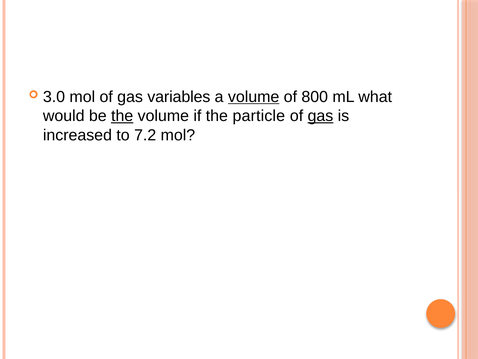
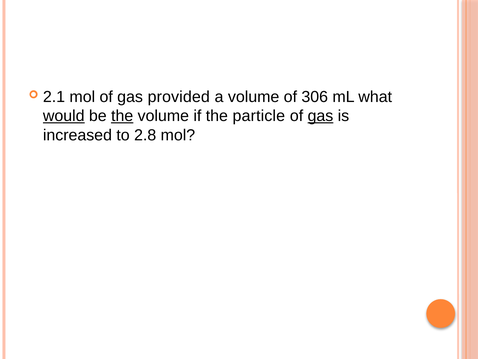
3.0: 3.0 -> 2.1
variables: variables -> provided
volume at (254, 97) underline: present -> none
800: 800 -> 306
would underline: none -> present
7.2: 7.2 -> 2.8
